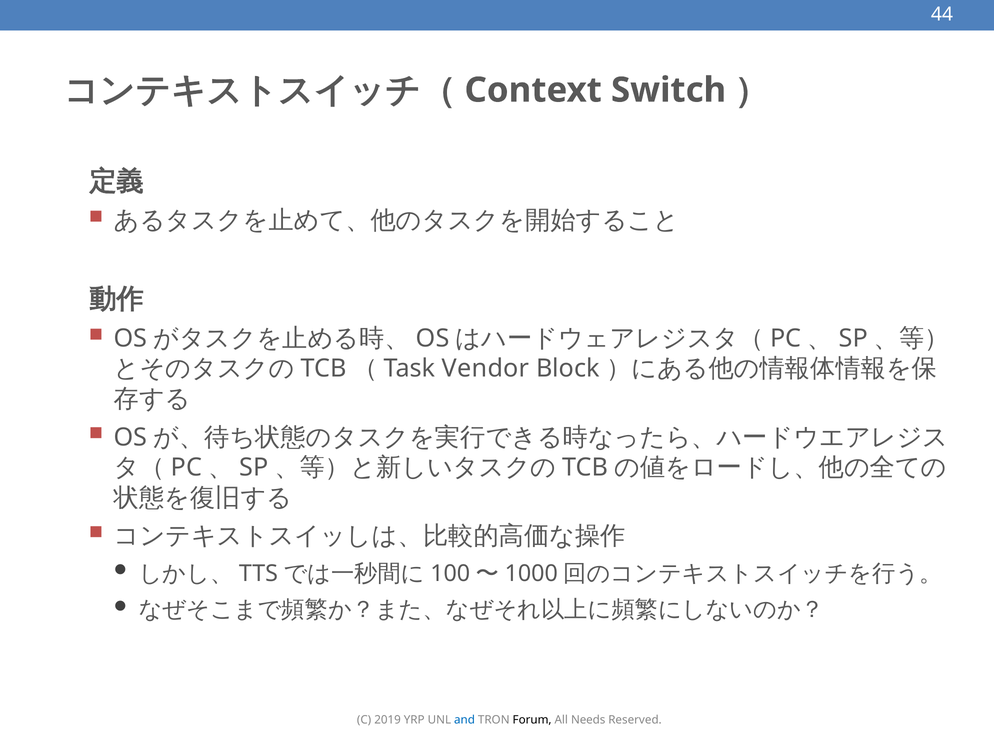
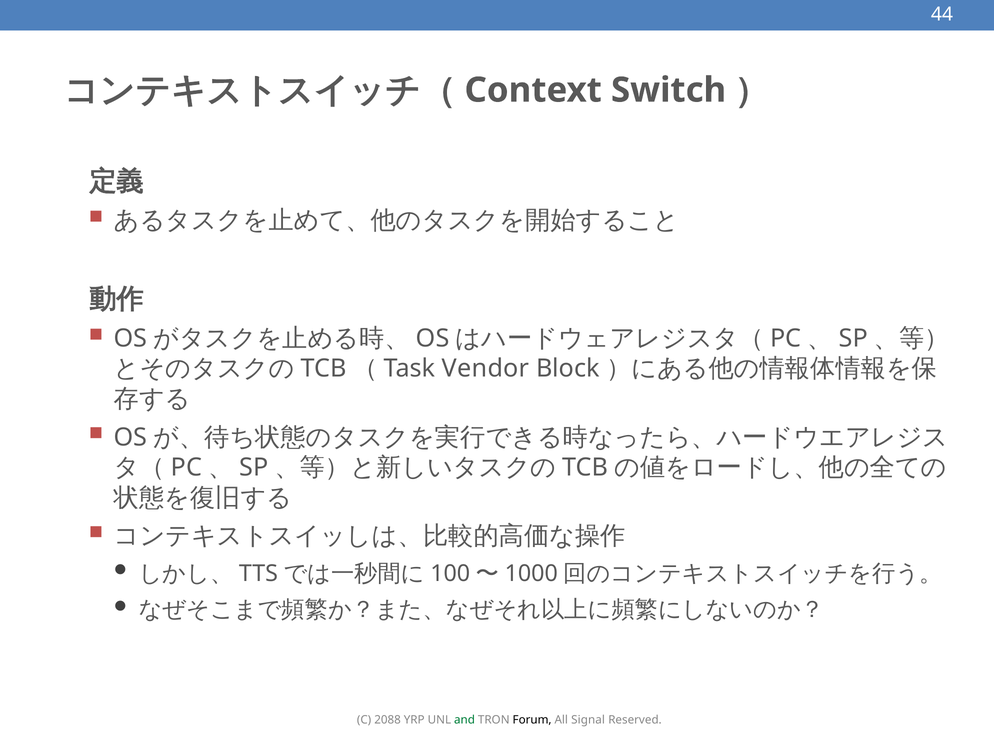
2019: 2019 -> 2088
and colour: blue -> green
Needs: Needs -> Signal
